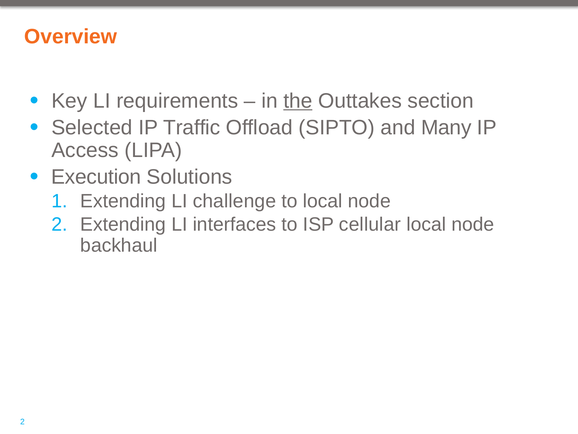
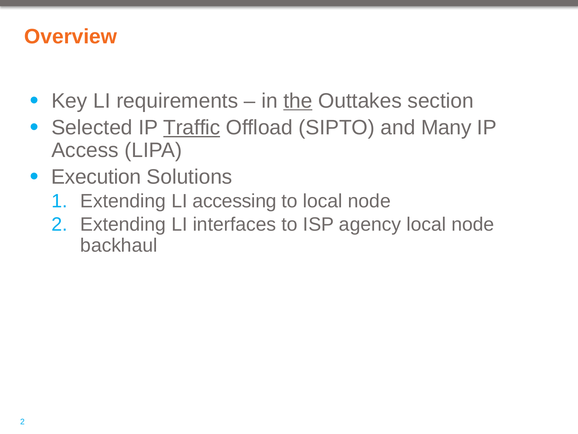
Traffic underline: none -> present
challenge: challenge -> accessing
cellular: cellular -> agency
